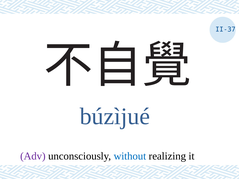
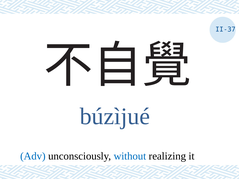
Adv colour: purple -> blue
